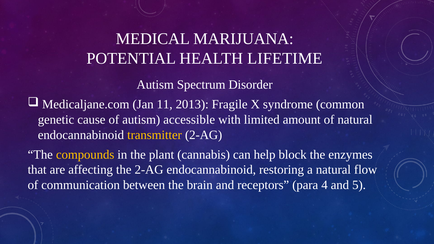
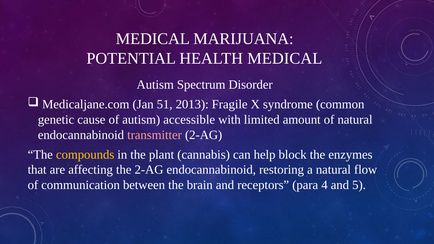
HEALTH LIFETIME: LIFETIME -> MEDICAL
11: 11 -> 51
transmitter colour: yellow -> pink
